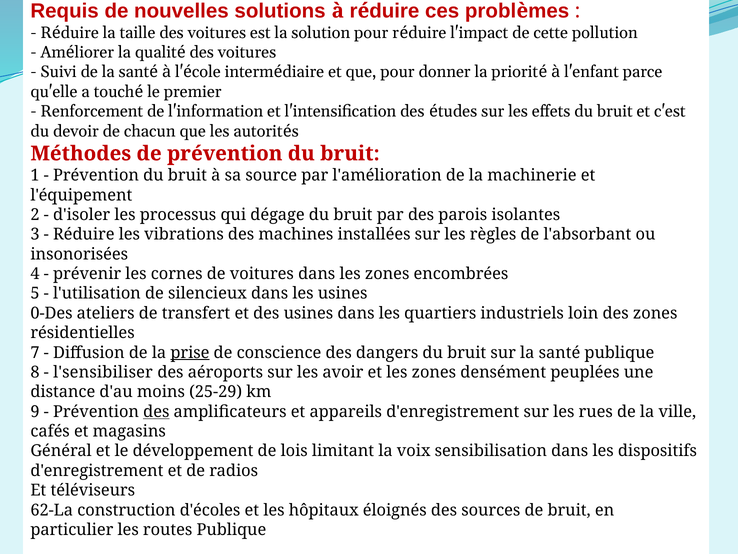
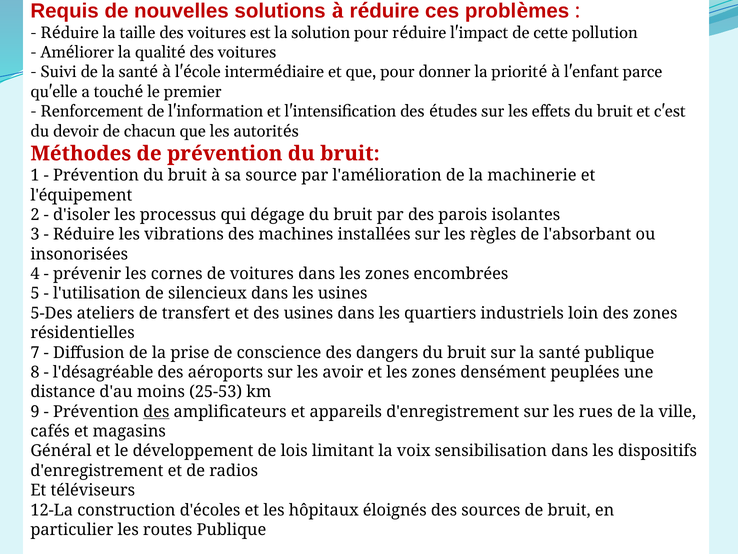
0-Des: 0-Des -> 5-Des
prise underline: present -> none
l'sensibiliser: l'sensibiliser -> l'désagréable
25-29: 25-29 -> 25-53
62-La: 62-La -> 12-La
